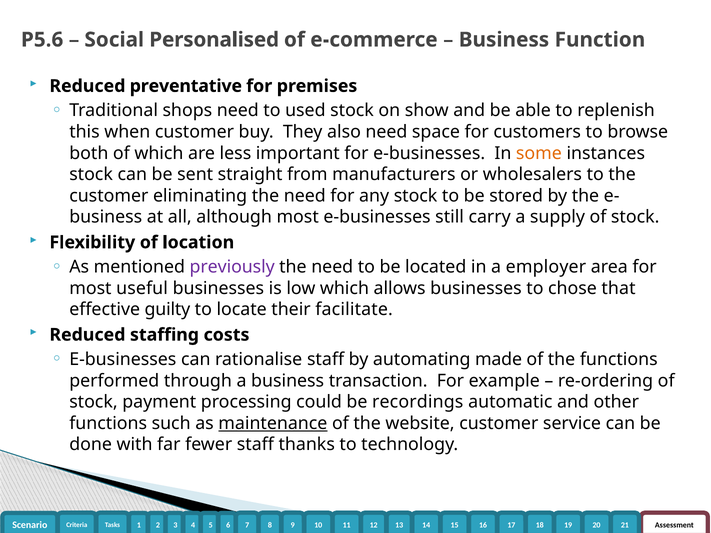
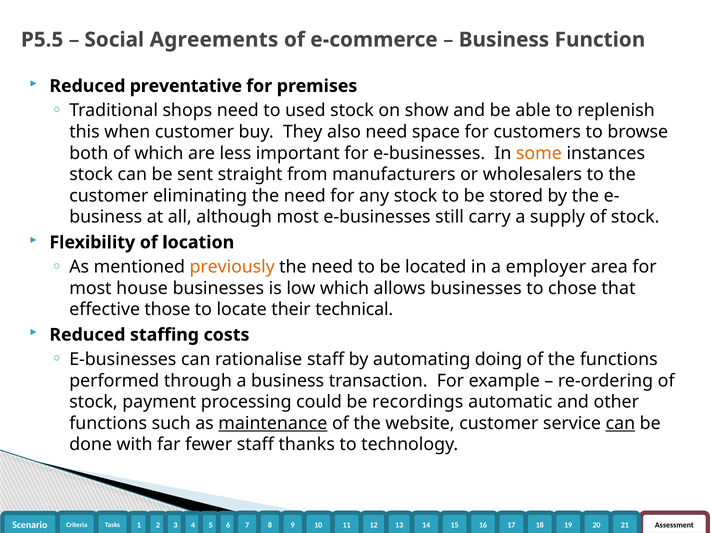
P5.6: P5.6 -> P5.5
Personalised: Personalised -> Agreements
previously colour: purple -> orange
useful: useful -> house
guilty: guilty -> those
facilitate: facilitate -> technical
made: made -> doing
can at (620, 423) underline: none -> present
